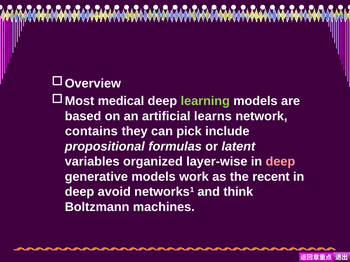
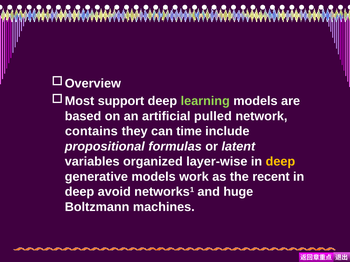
medical: medical -> support
learns: learns -> pulled
pick: pick -> time
deep at (280, 162) colour: pink -> yellow
think: think -> huge
